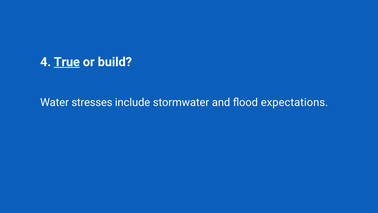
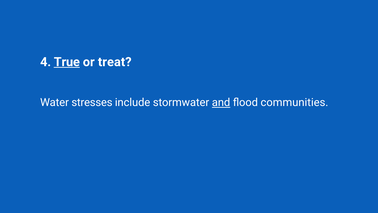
build: build -> treat
and underline: none -> present
expectations: expectations -> communities
